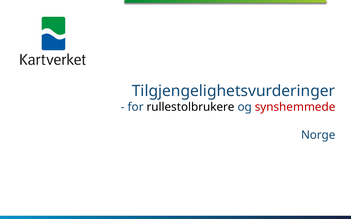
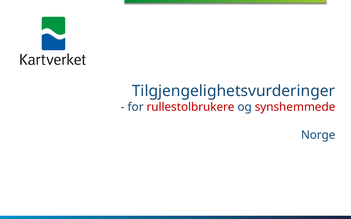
rullestolbrukere colour: black -> red
